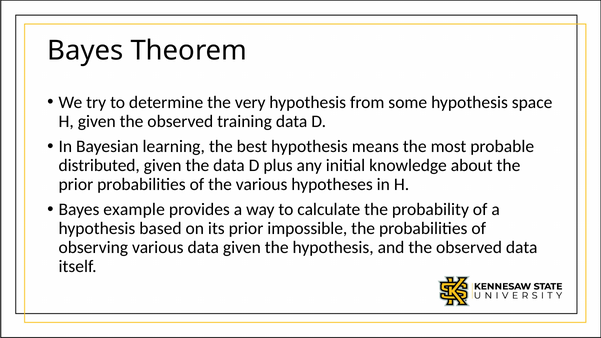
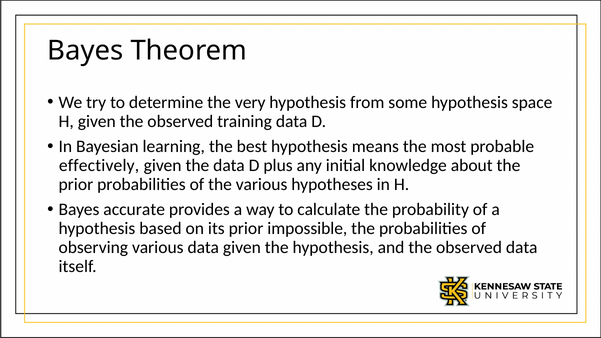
distributed: distributed -> effectively
example: example -> accurate
